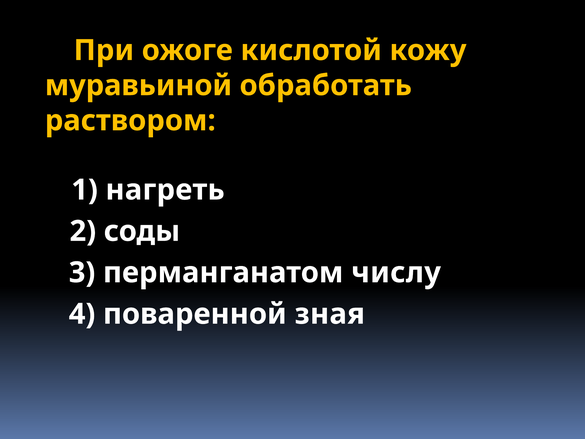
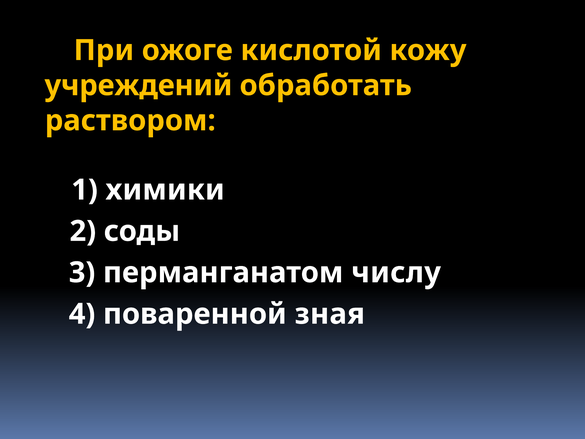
муравьиной: муравьиной -> учреждений
нагреть: нагреть -> химики
